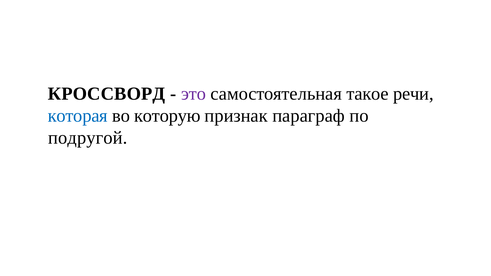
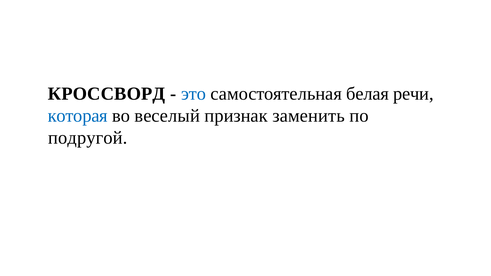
это colour: purple -> blue
такое: такое -> белая
которую: которую -> веселый
параграф: параграф -> заменить
